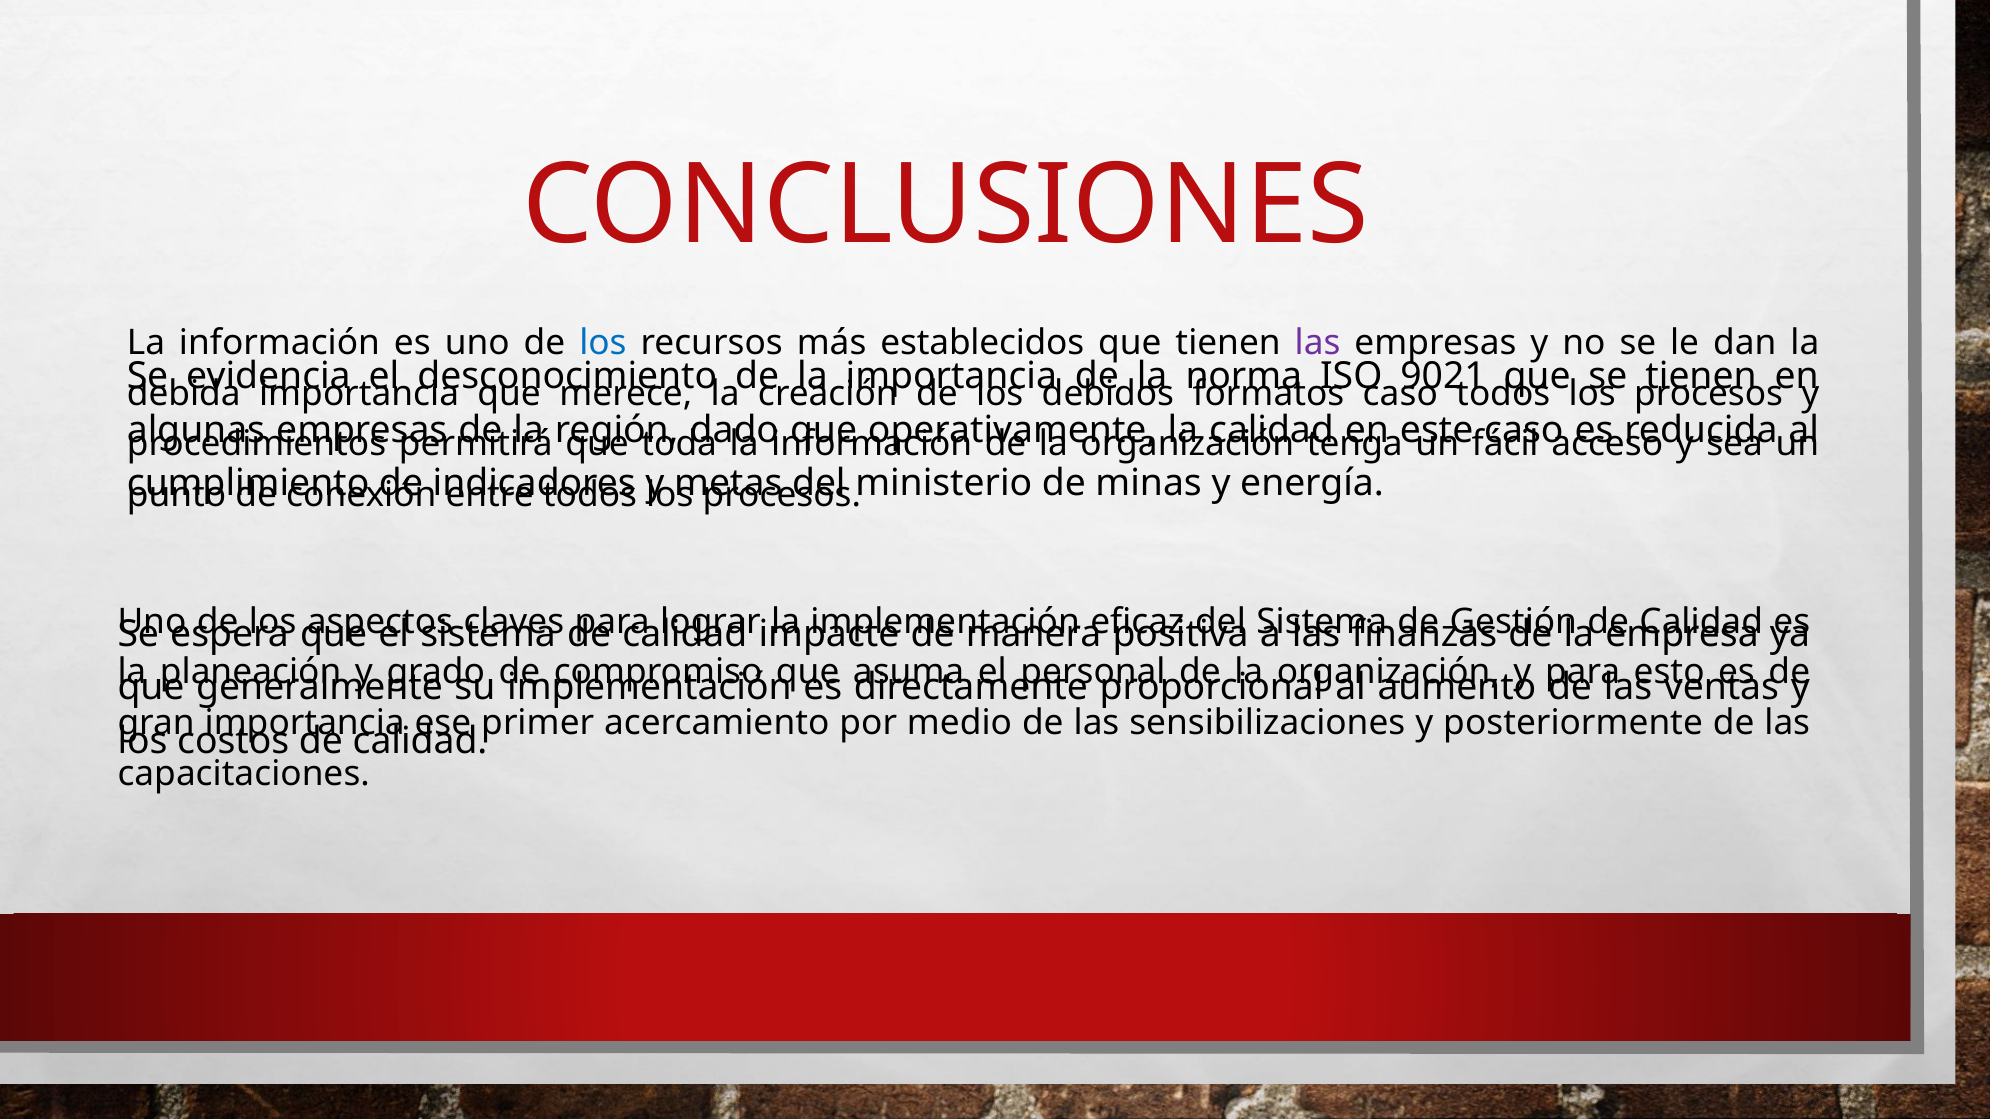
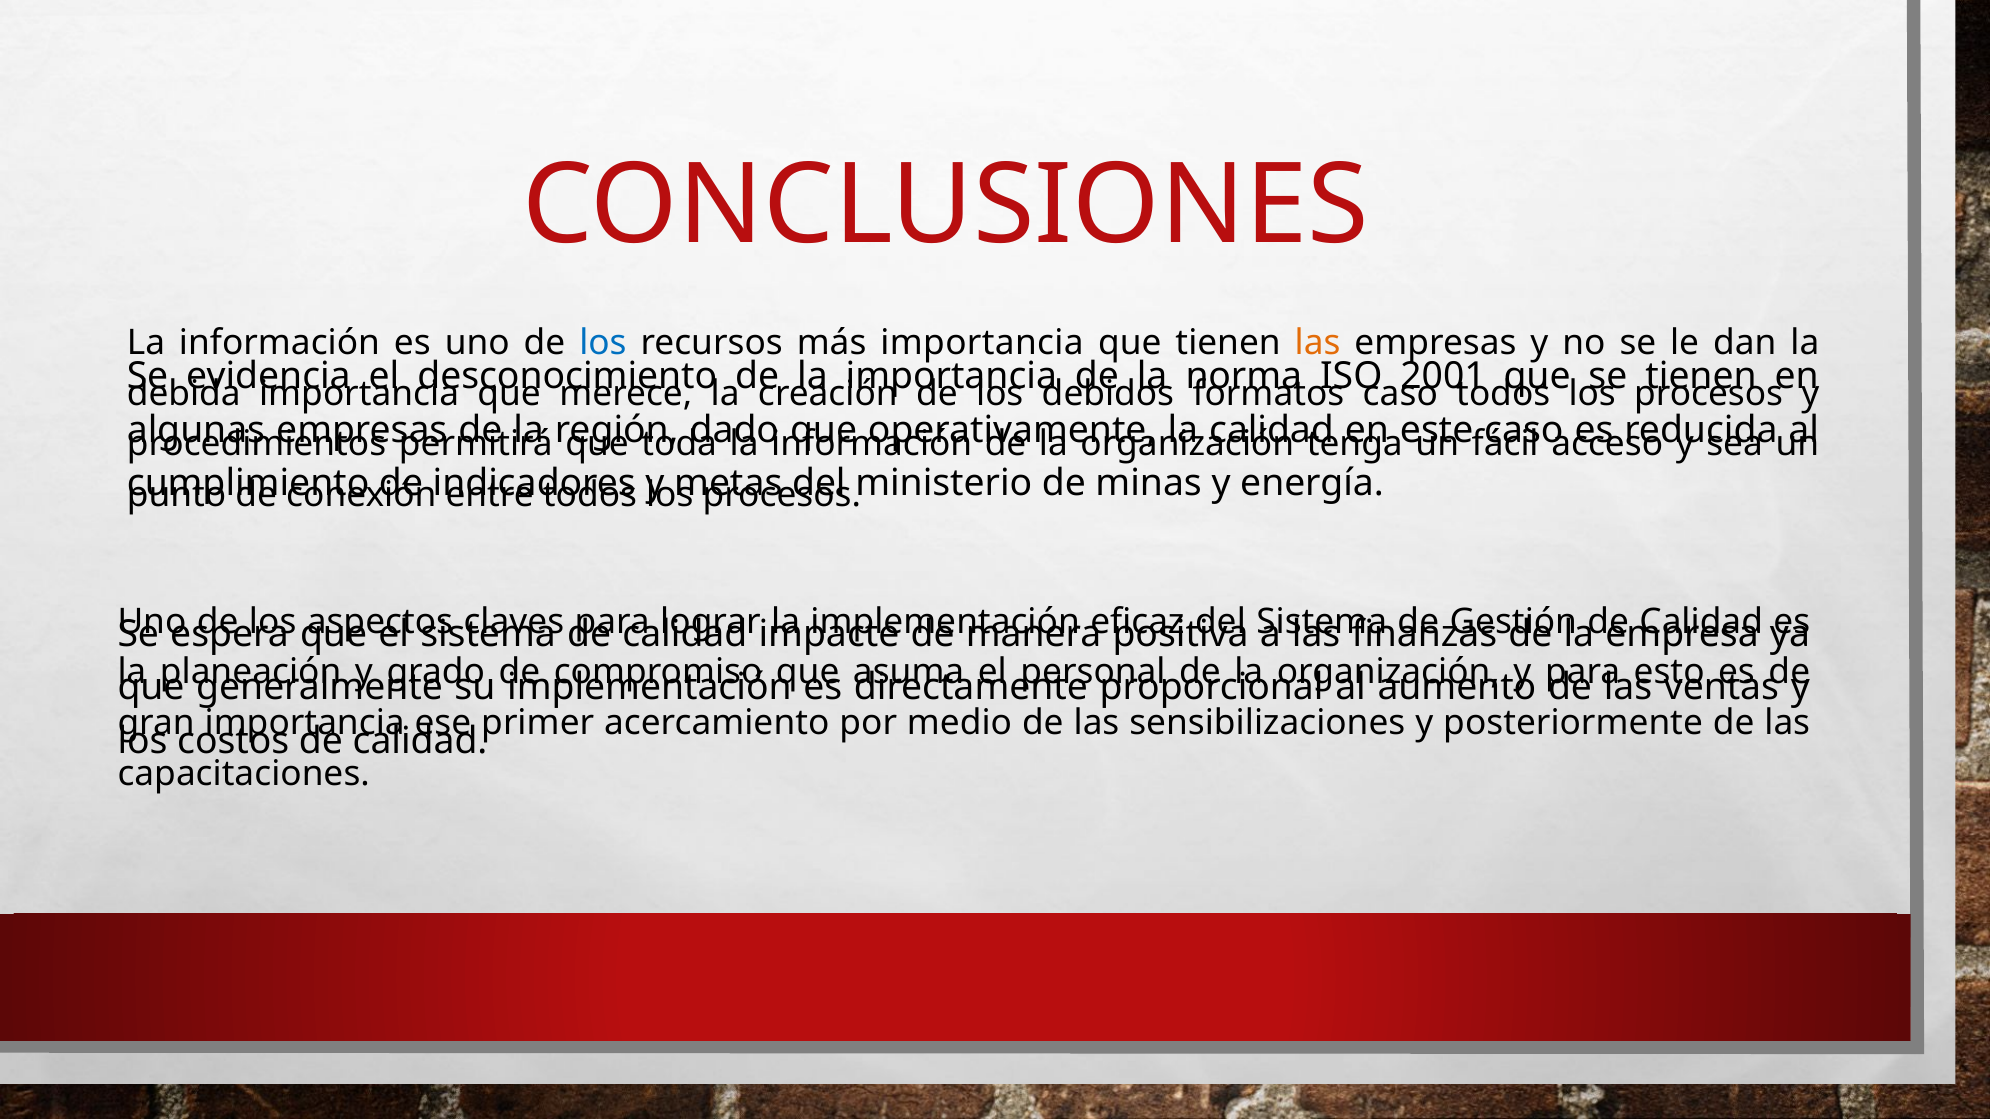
más establecidos: establecidos -> importancia
las at (1318, 343) colour: purple -> orange
9021: 9021 -> 2001
